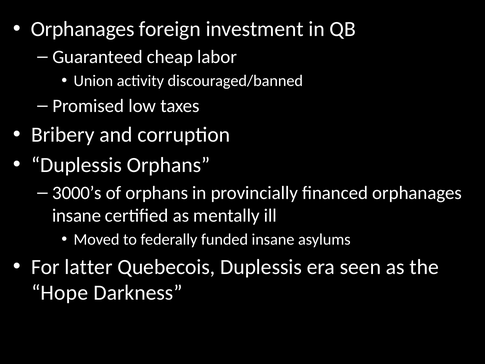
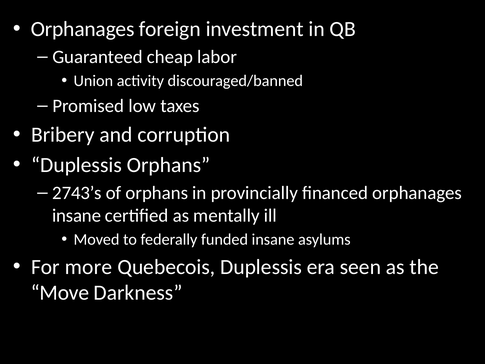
3000’s: 3000’s -> 2743’s
latter: latter -> more
Hope: Hope -> Move
